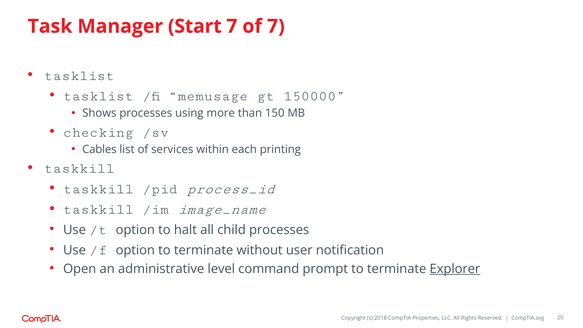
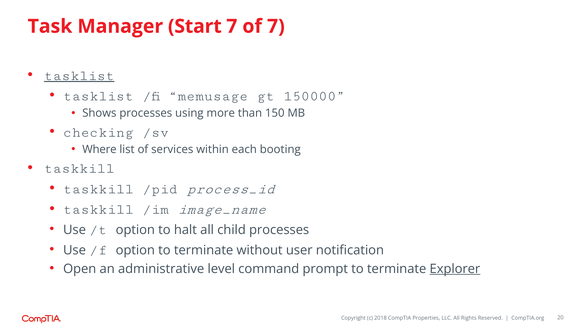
tasklist at (79, 75) underline: none -> present
Cables: Cables -> Where
printing: printing -> booting
